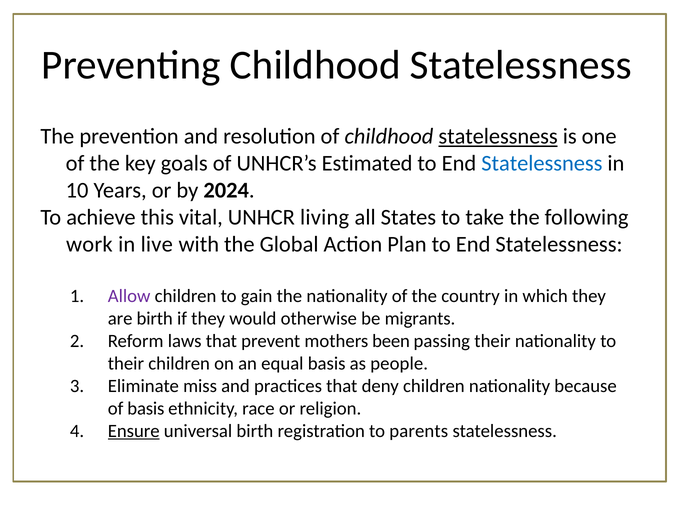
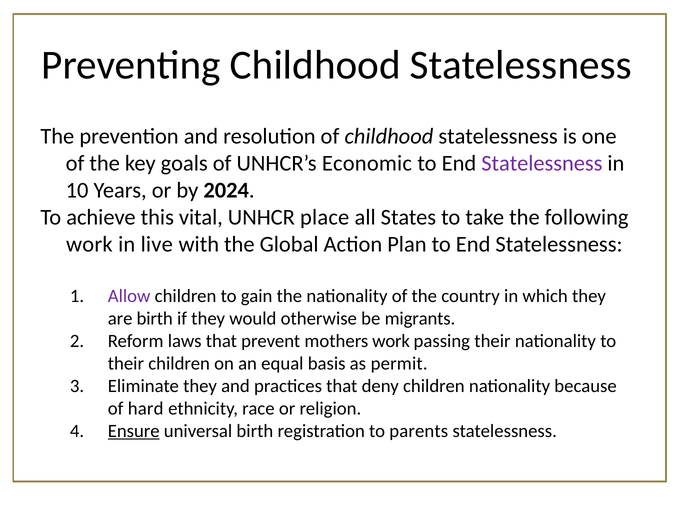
statelessness at (498, 136) underline: present -> none
Estimated: Estimated -> Economic
Statelessness at (542, 163) colour: blue -> purple
living: living -> place
mothers been: been -> work
people: people -> permit
Eliminate miss: miss -> they
of basis: basis -> hard
